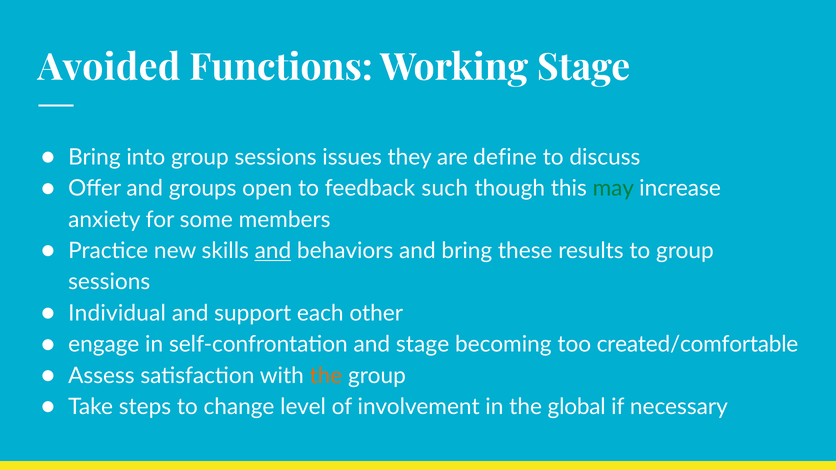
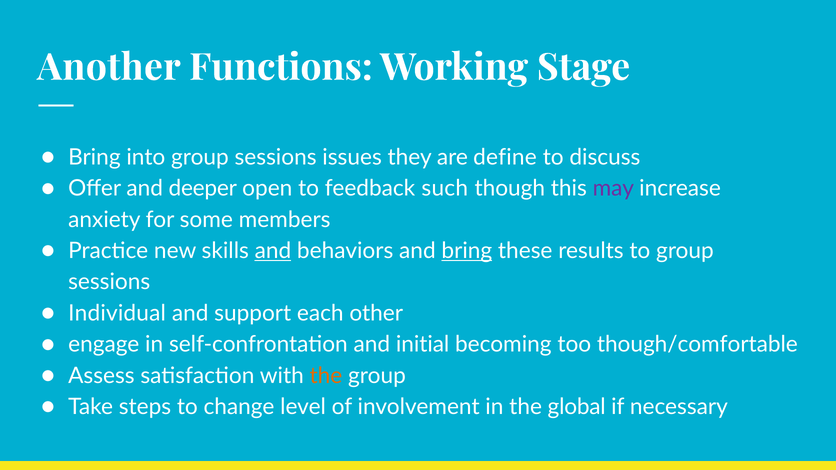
Avoided: Avoided -> Another
groups: groups -> deeper
may colour: green -> purple
bring at (467, 251) underline: none -> present
and stage: stage -> initial
created/comfortable: created/comfortable -> though/comfortable
